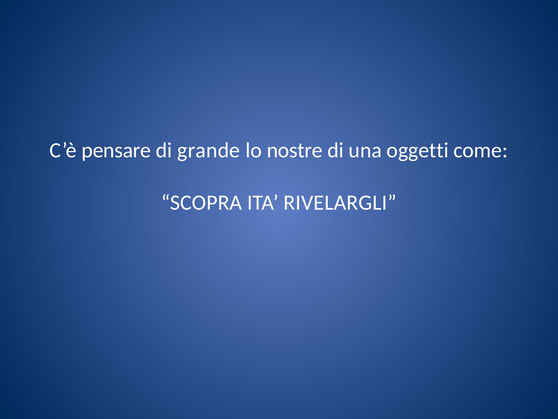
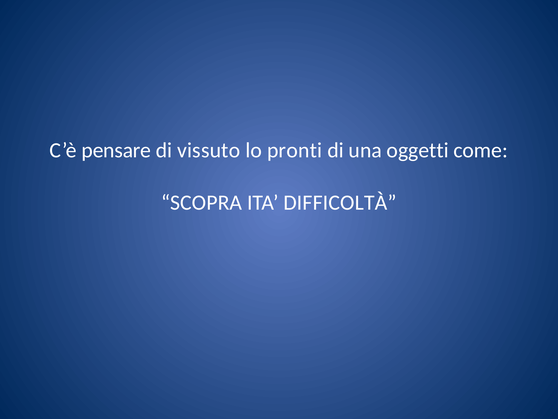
grande: grande -> vissuto
nostre: nostre -> pronti
RIVELARGLI: RIVELARGLI -> DIFFICOLTÀ
